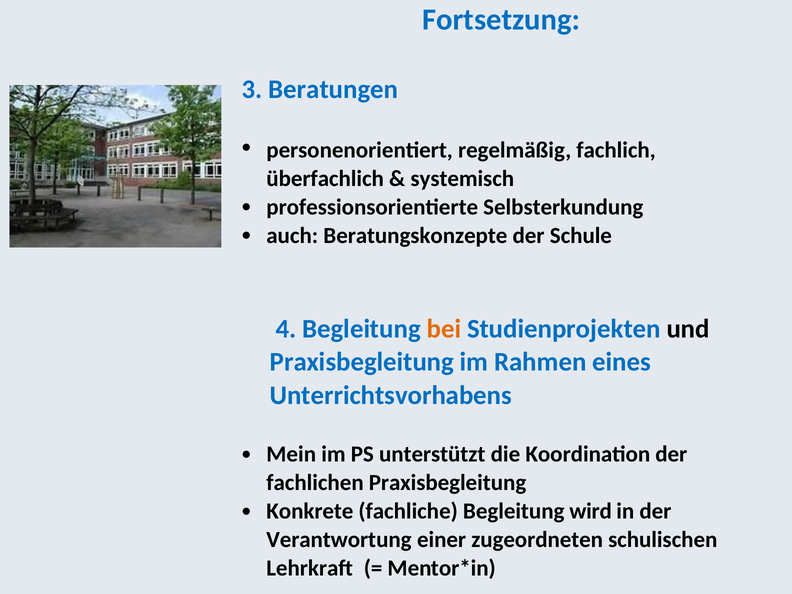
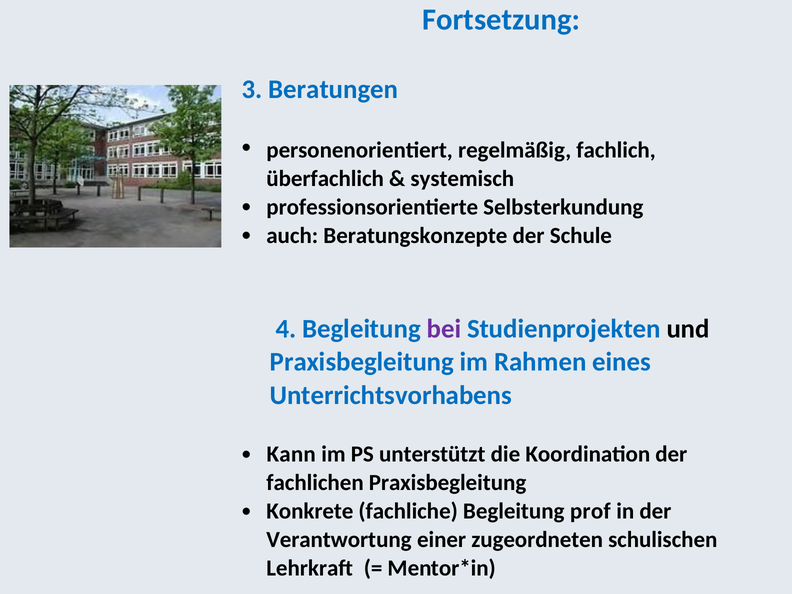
bei colour: orange -> purple
Mein: Mein -> Kann
wird: wird -> prof
